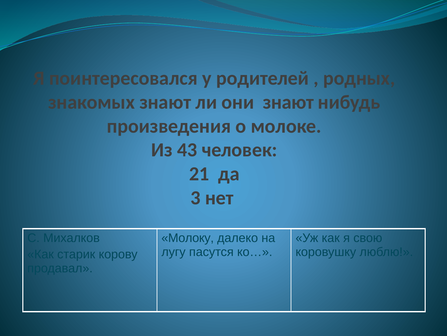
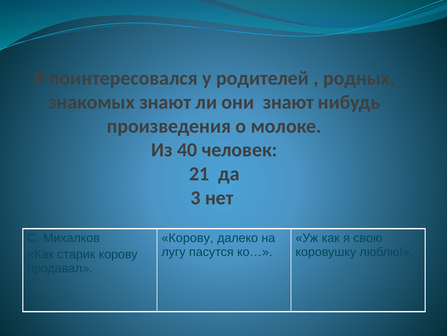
43: 43 -> 40
Молоку at (188, 237): Молоку -> Корову
